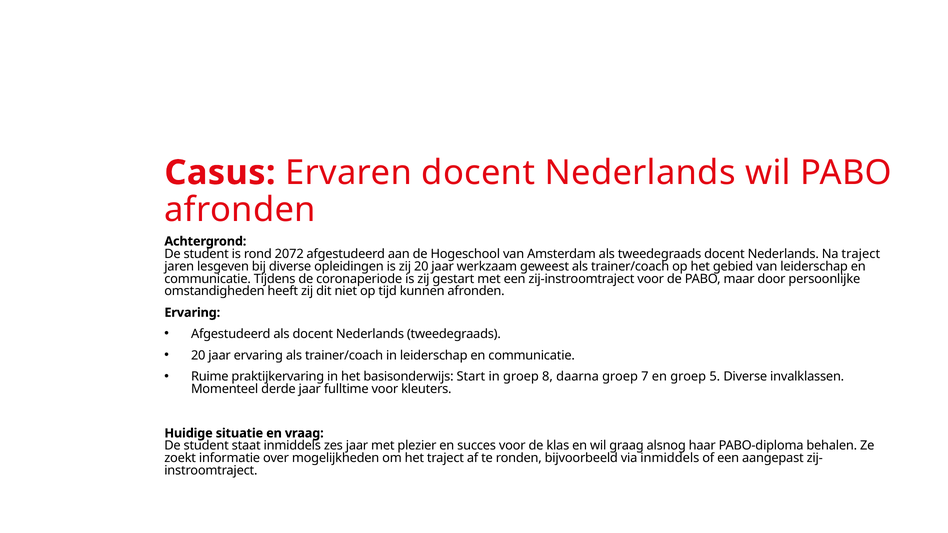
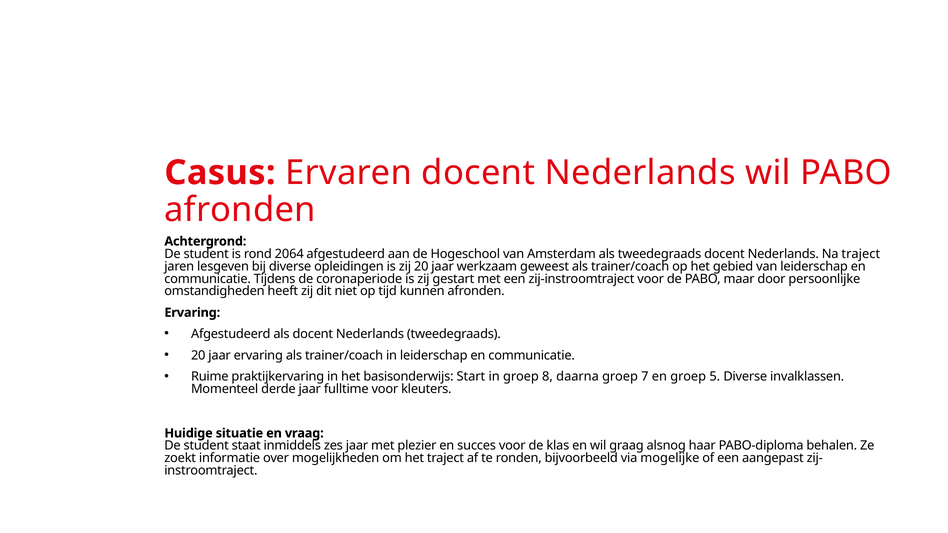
2072: 2072 -> 2064
via inmiddels: inmiddels -> mogelijke
